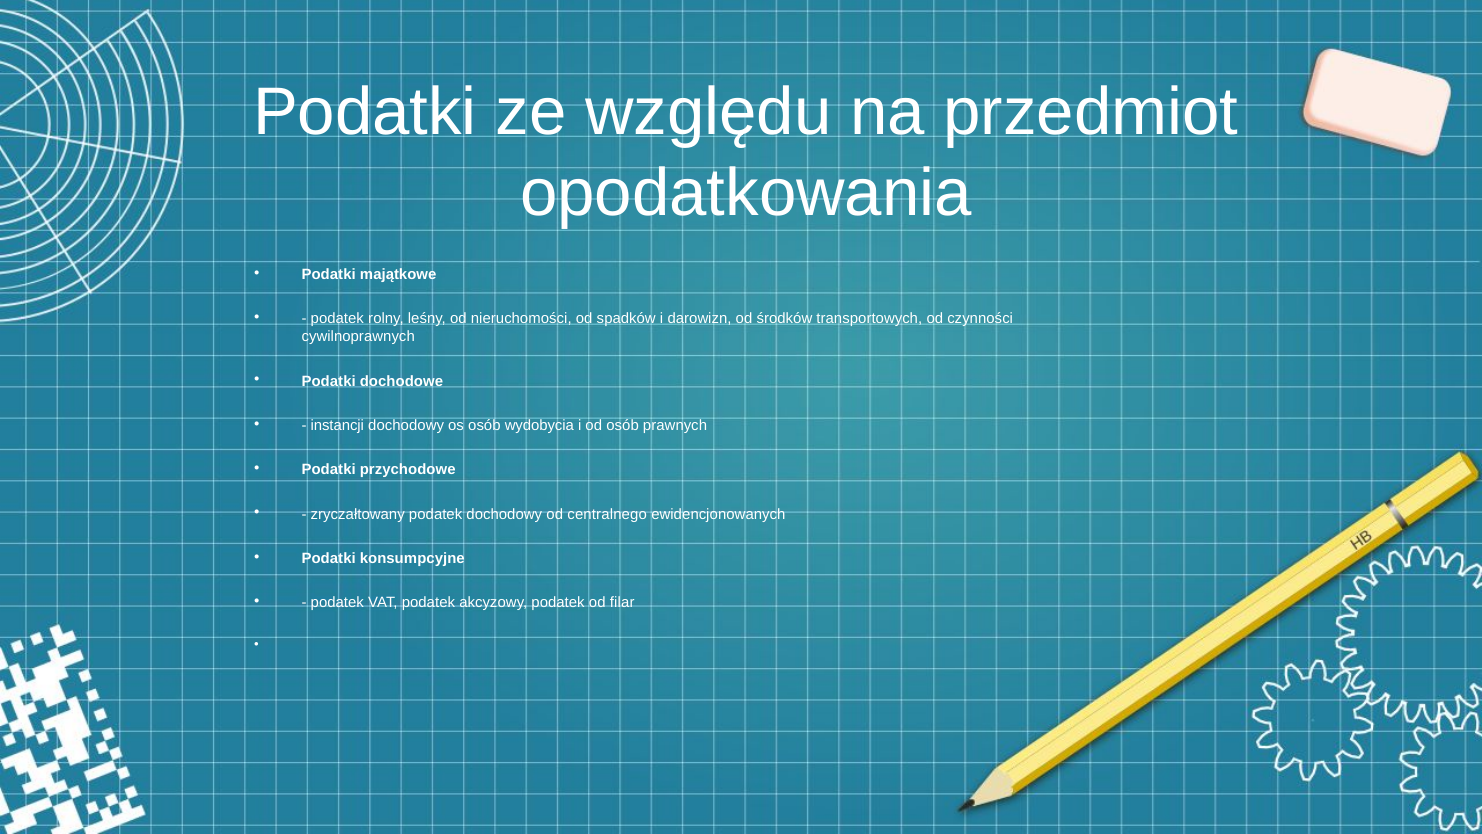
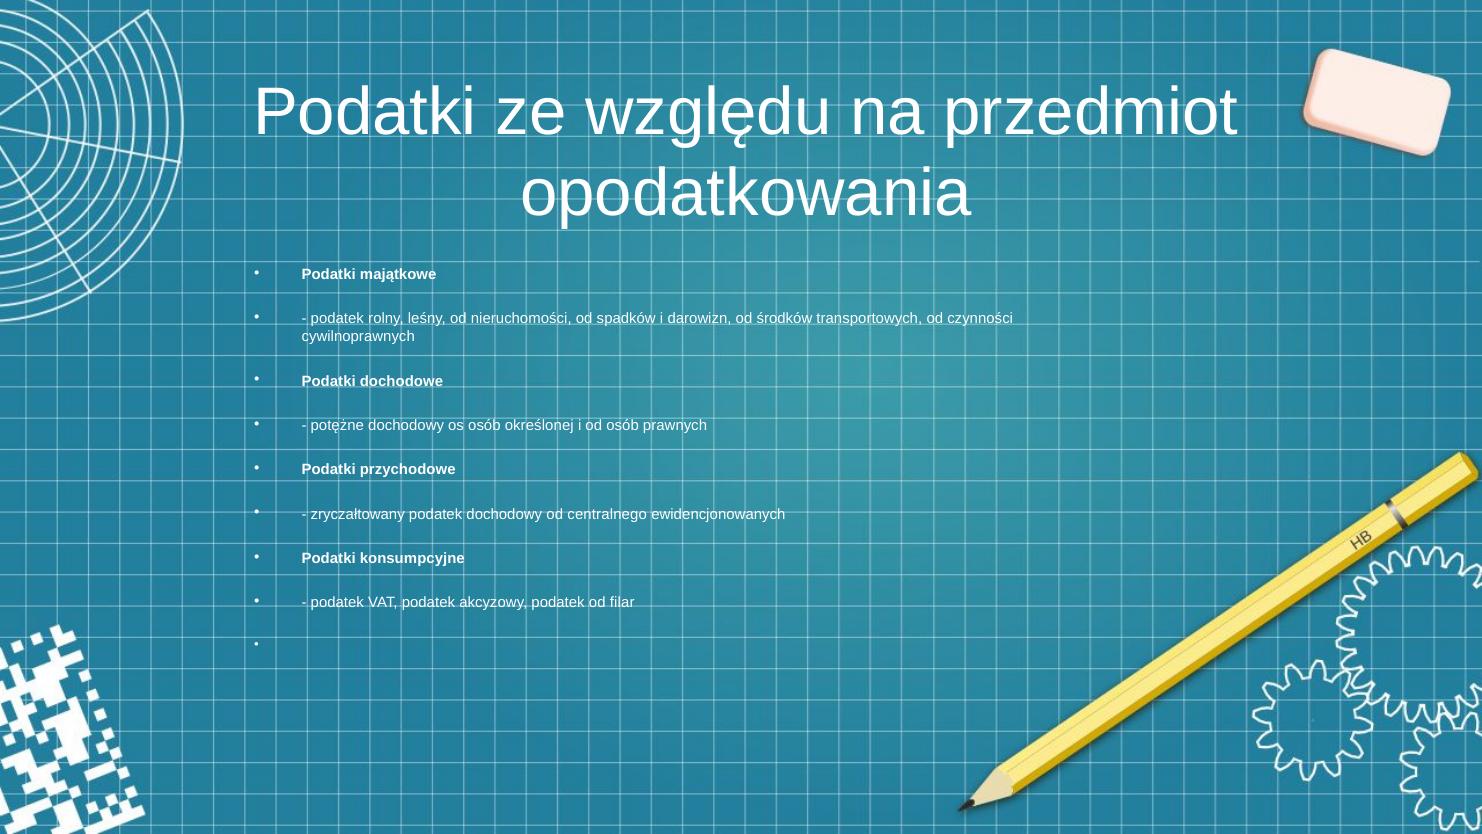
instancji: instancji -> potężne
wydobycia: wydobycia -> określonej
